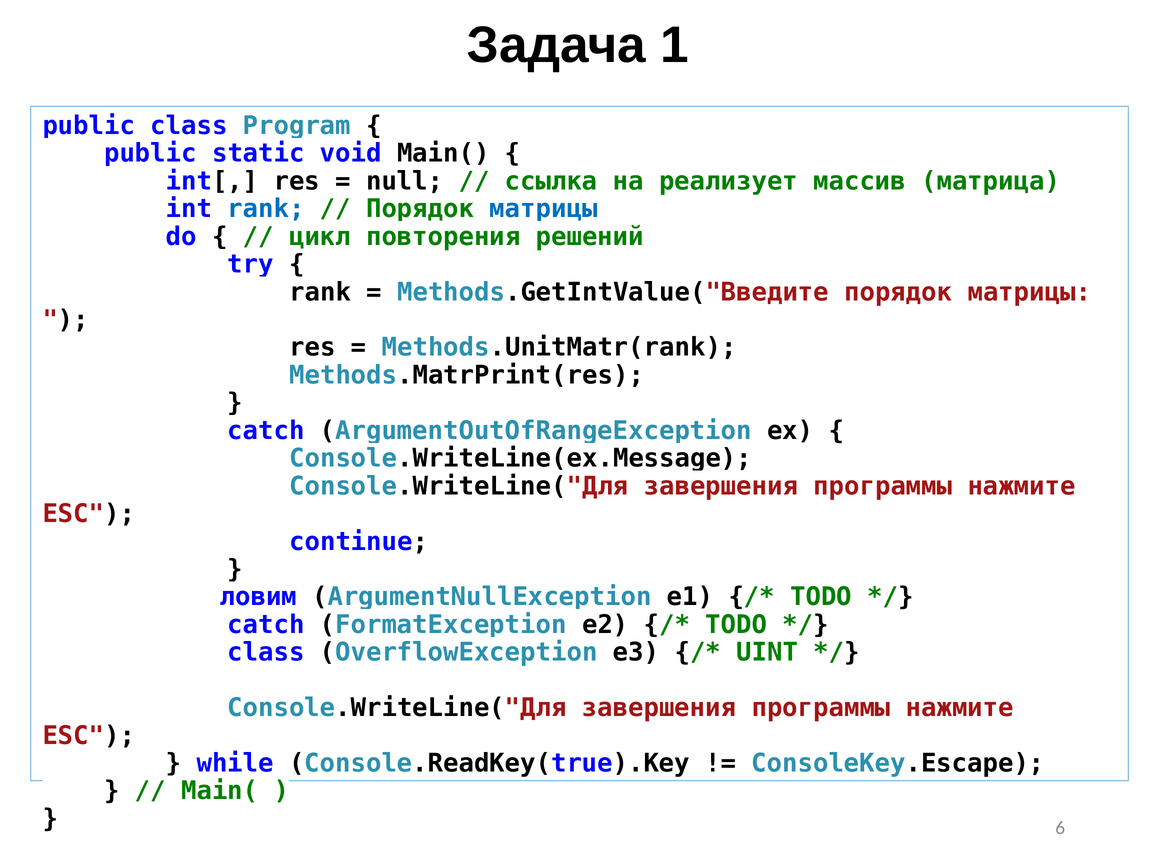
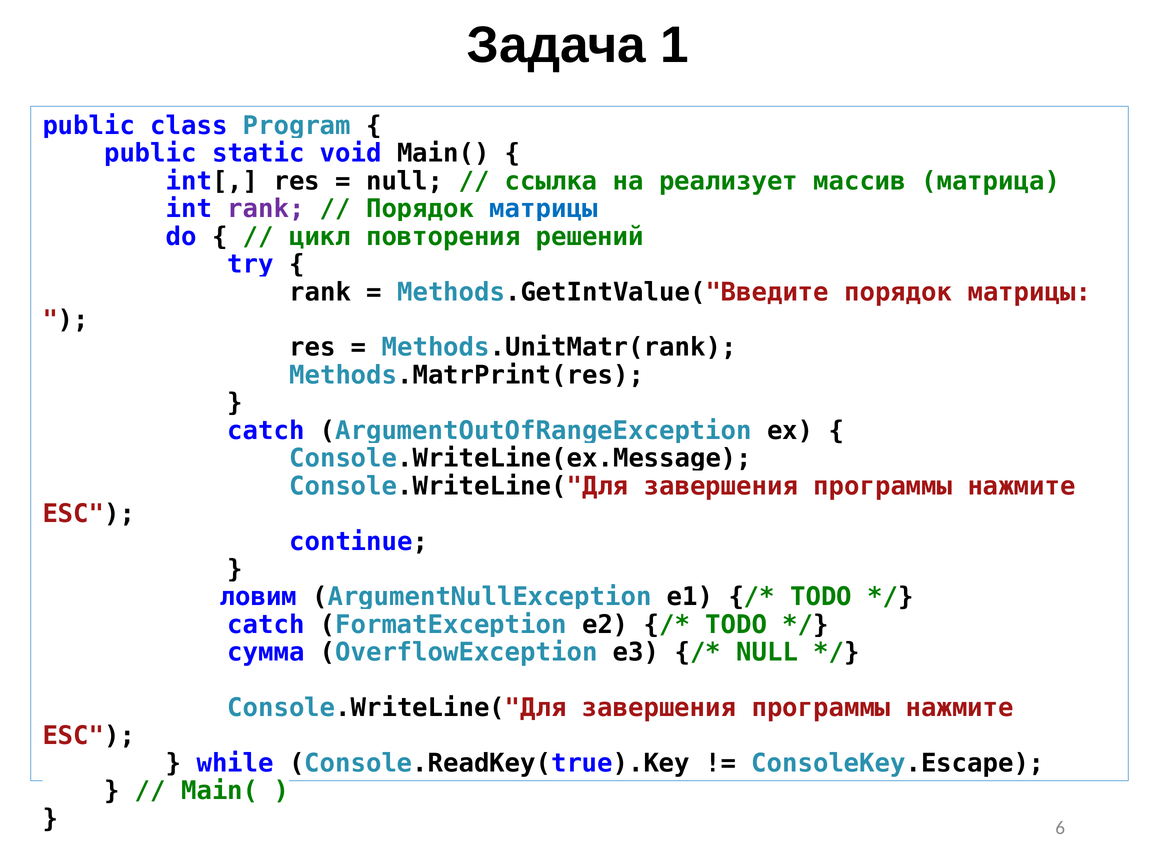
rank at (266, 209) colour: blue -> purple
class at (266, 652): class -> сумма
UINT at (767, 652): UINT -> NULL
